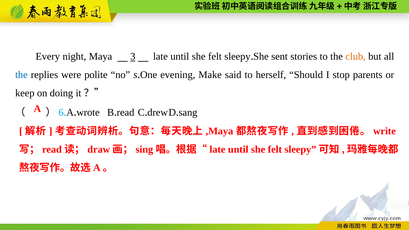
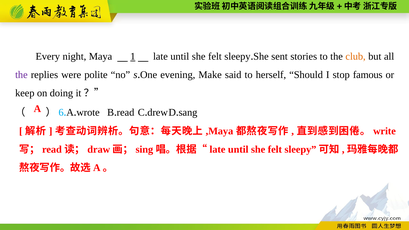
3: 3 -> 1
the at (21, 75) colour: blue -> purple
parents: parents -> famous
